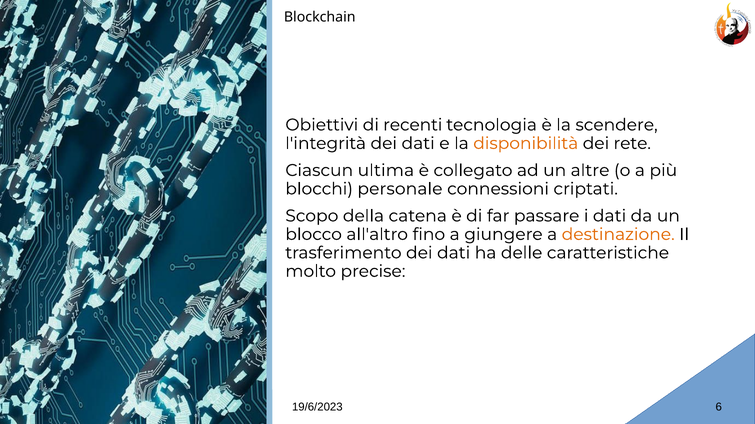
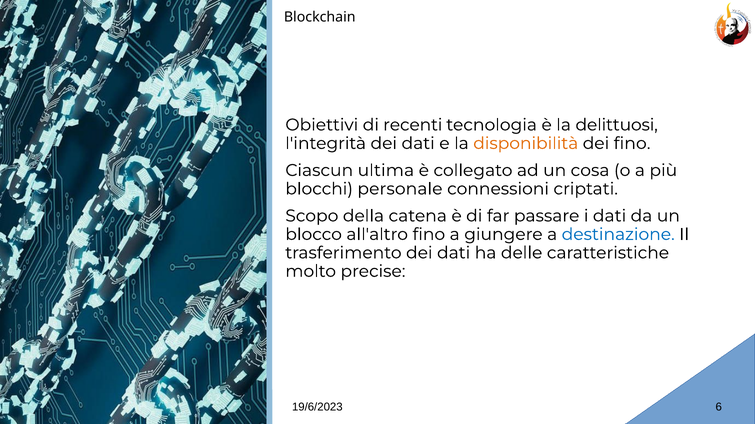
scendere: scendere -> delittuosi
dei rete: rete -> fino
altre: altre -> cosa
destinazione colour: orange -> blue
